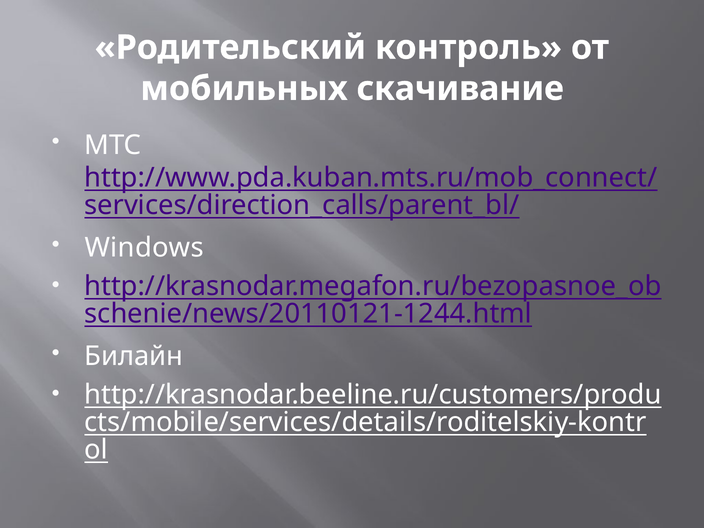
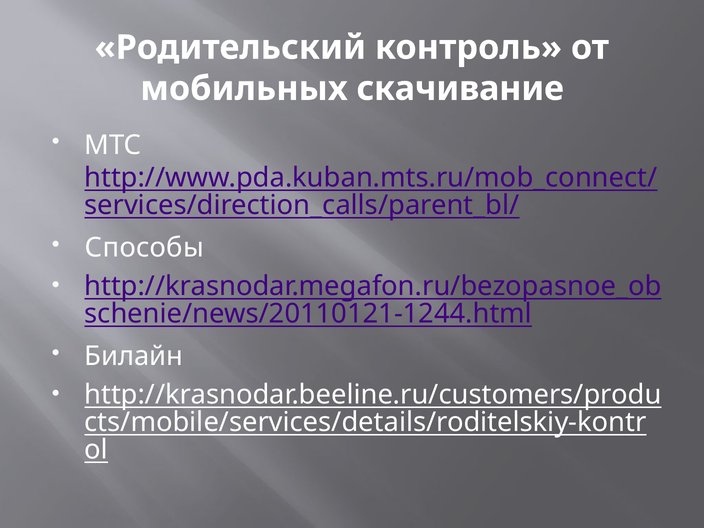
Windows: Windows -> Способы
